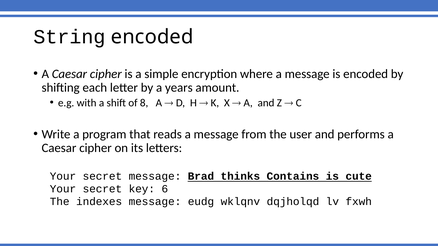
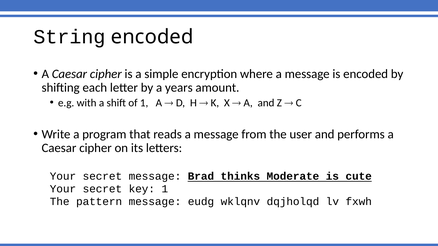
of 8: 8 -> 1
Contains: Contains -> Moderate
key 6: 6 -> 1
indexes: indexes -> pattern
